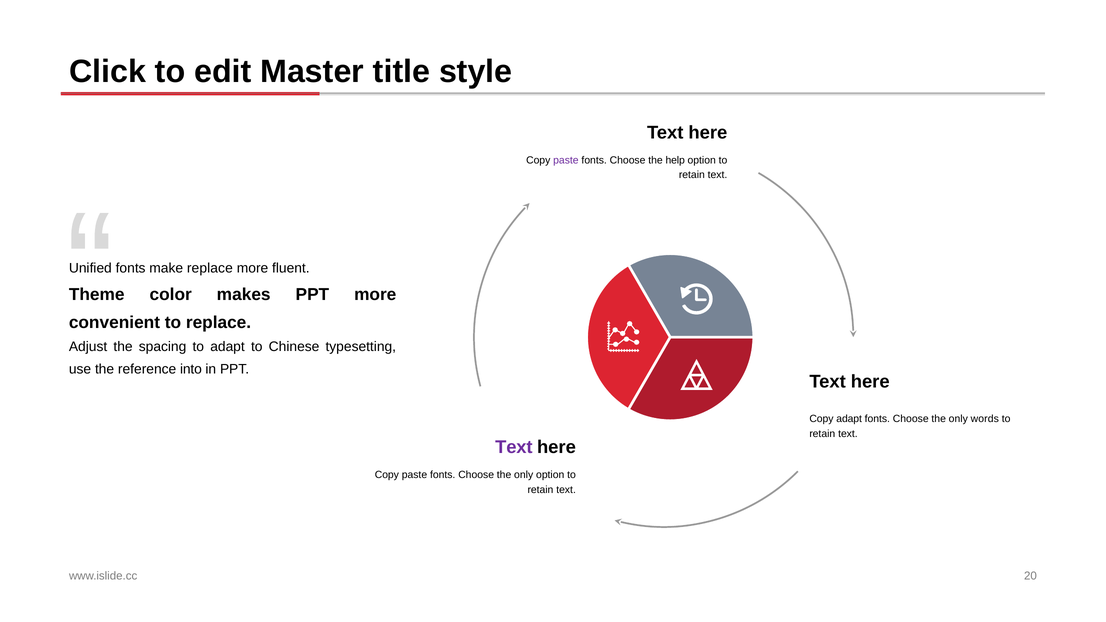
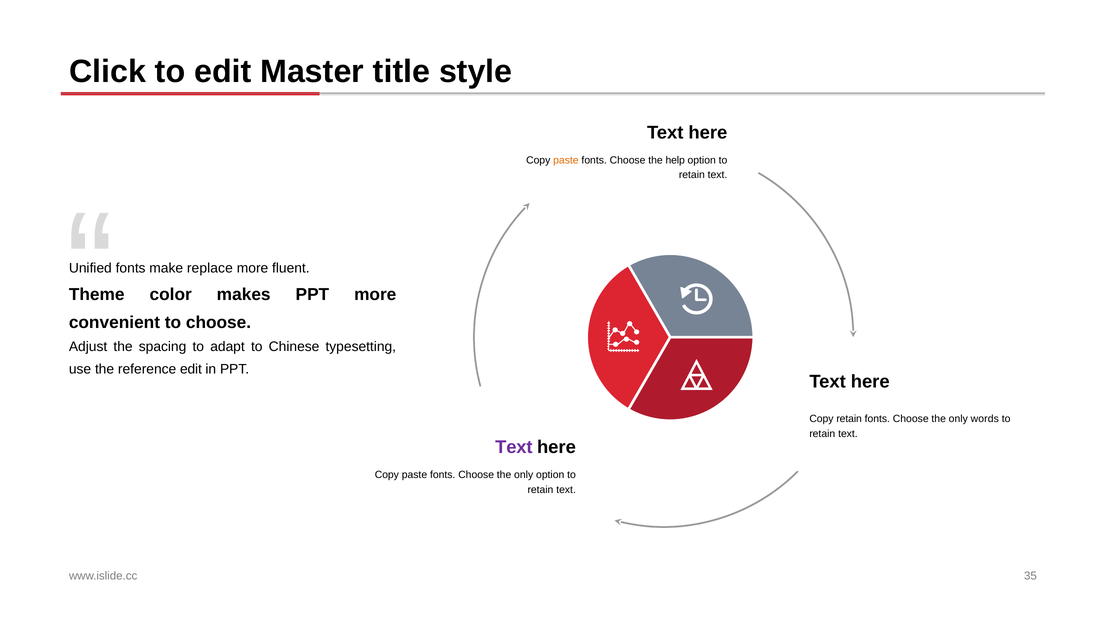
paste at (566, 160) colour: purple -> orange
to replace: replace -> choose
reference into: into -> edit
Copy adapt: adapt -> retain
20: 20 -> 35
